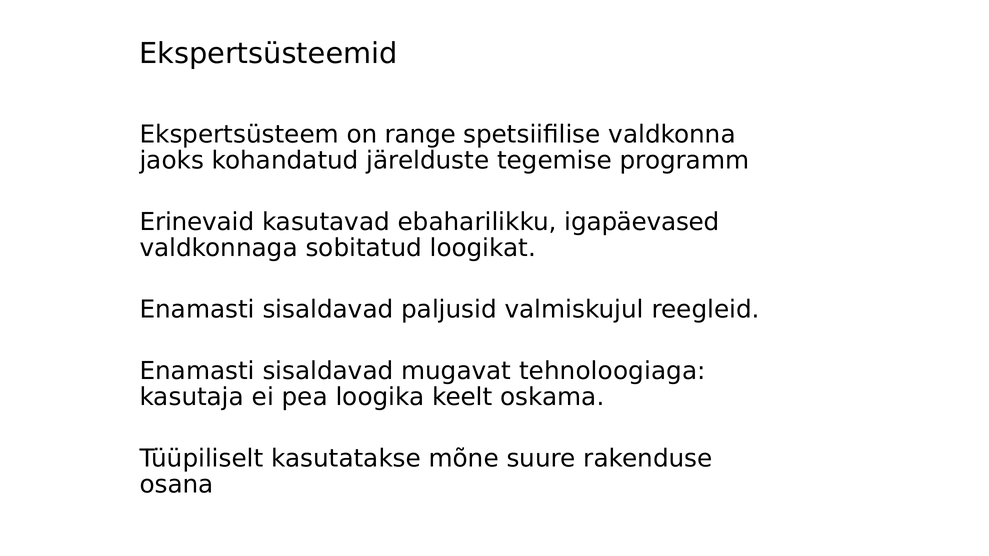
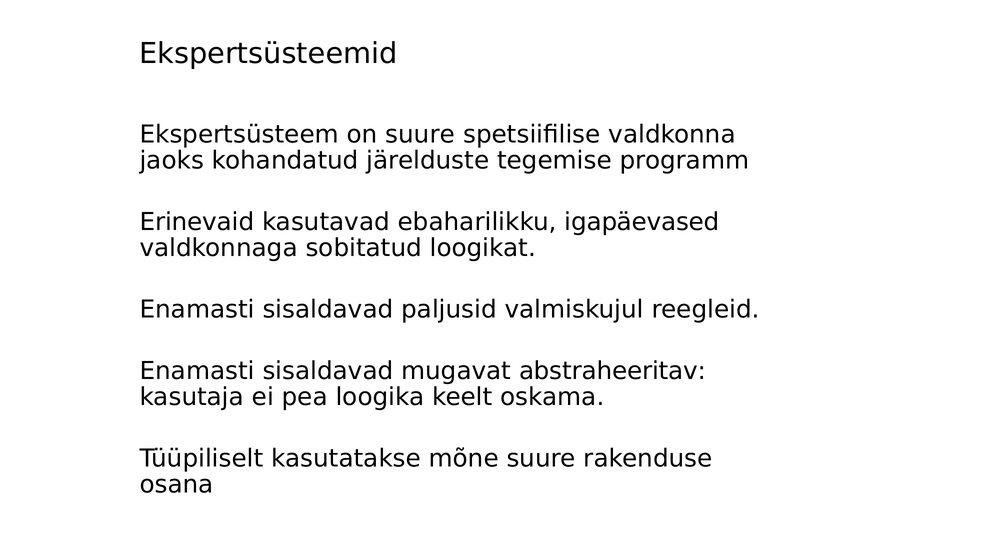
on range: range -> suure
tehnoloogiaga: tehnoloogiaga -> abstraheeritav
